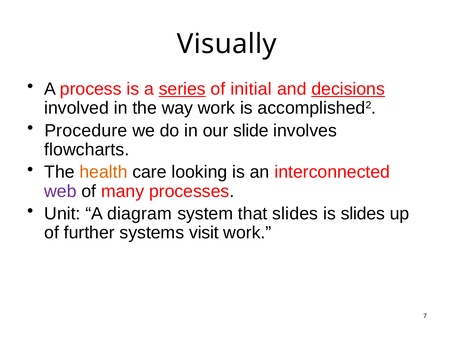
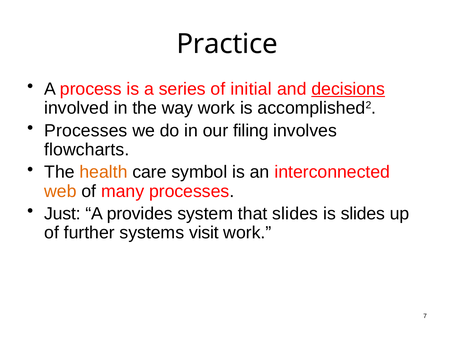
Visually: Visually -> Practice
series underline: present -> none
Procedure at (86, 131): Procedure -> Processes
slide: slide -> filing
looking: looking -> symbol
web colour: purple -> orange
Unit: Unit -> Just
diagram: diagram -> provides
